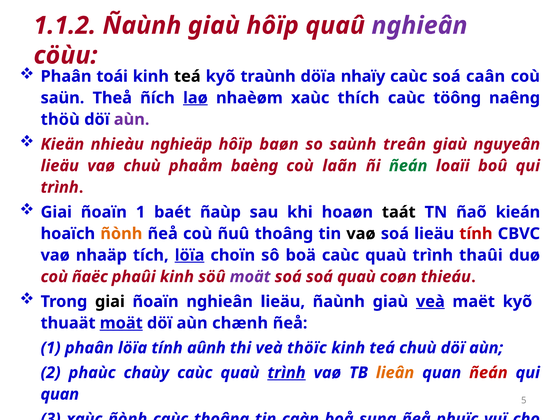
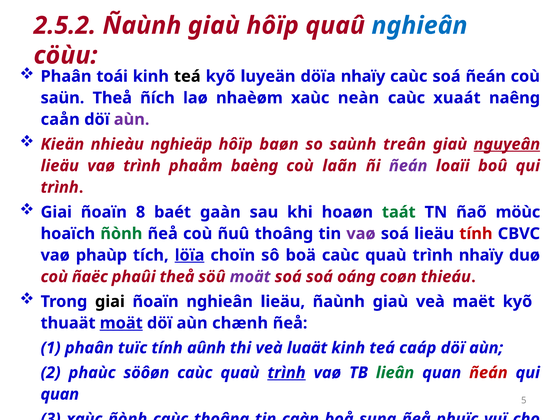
1.1.2: 1.1.2 -> 2.5.2
nghieân at (419, 26) colour: purple -> blue
traùnh: traùnh -> luyeän
soá caân: caân -> ñeán
laø underline: present -> none
thích: thích -> neàn
caùc töông: töông -> xuaát
thöù: thöù -> caån
nguyeân underline: none -> present
vaø chuù: chuù -> trình
ñeán at (408, 166) colour: green -> purple
ñoaïn 1: 1 -> 8
ñaùp: ñaùp -> gaàn
taát at (399, 212) colour: black -> green
kieán: kieán -> möùc
ñònh at (121, 234) colour: orange -> green
vaø at (361, 234) colour: black -> purple
nhaäp: nhaäp -> phaùp
trình thaûi: thaûi -> nhaïy
phaûi kinh: kinh -> theå
soá quaù: quaù -> oáng
veà at (430, 302) underline: present -> none
phaân löïa: löïa -> tuïc
thöïc: thöïc -> luaät
teá chuù: chuù -> caáp
chaùy: chaùy -> söôøn
lieân colour: orange -> green
